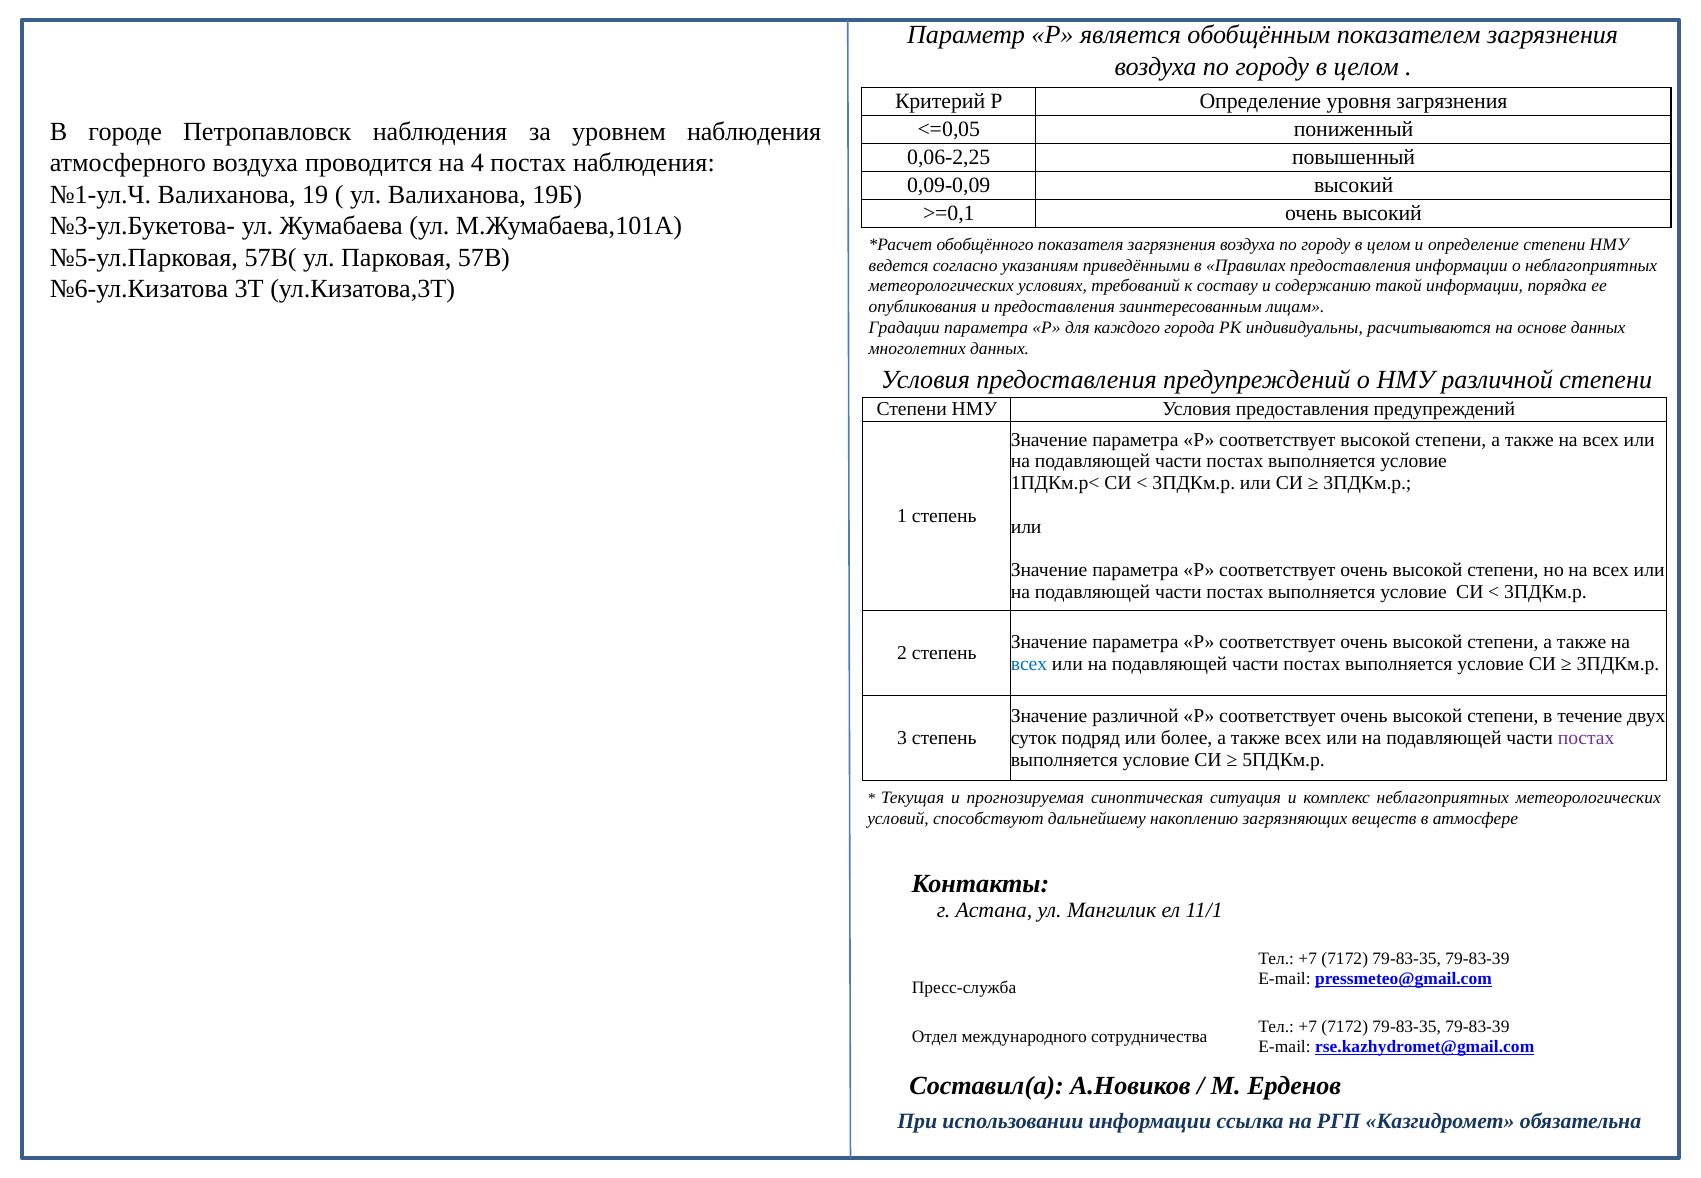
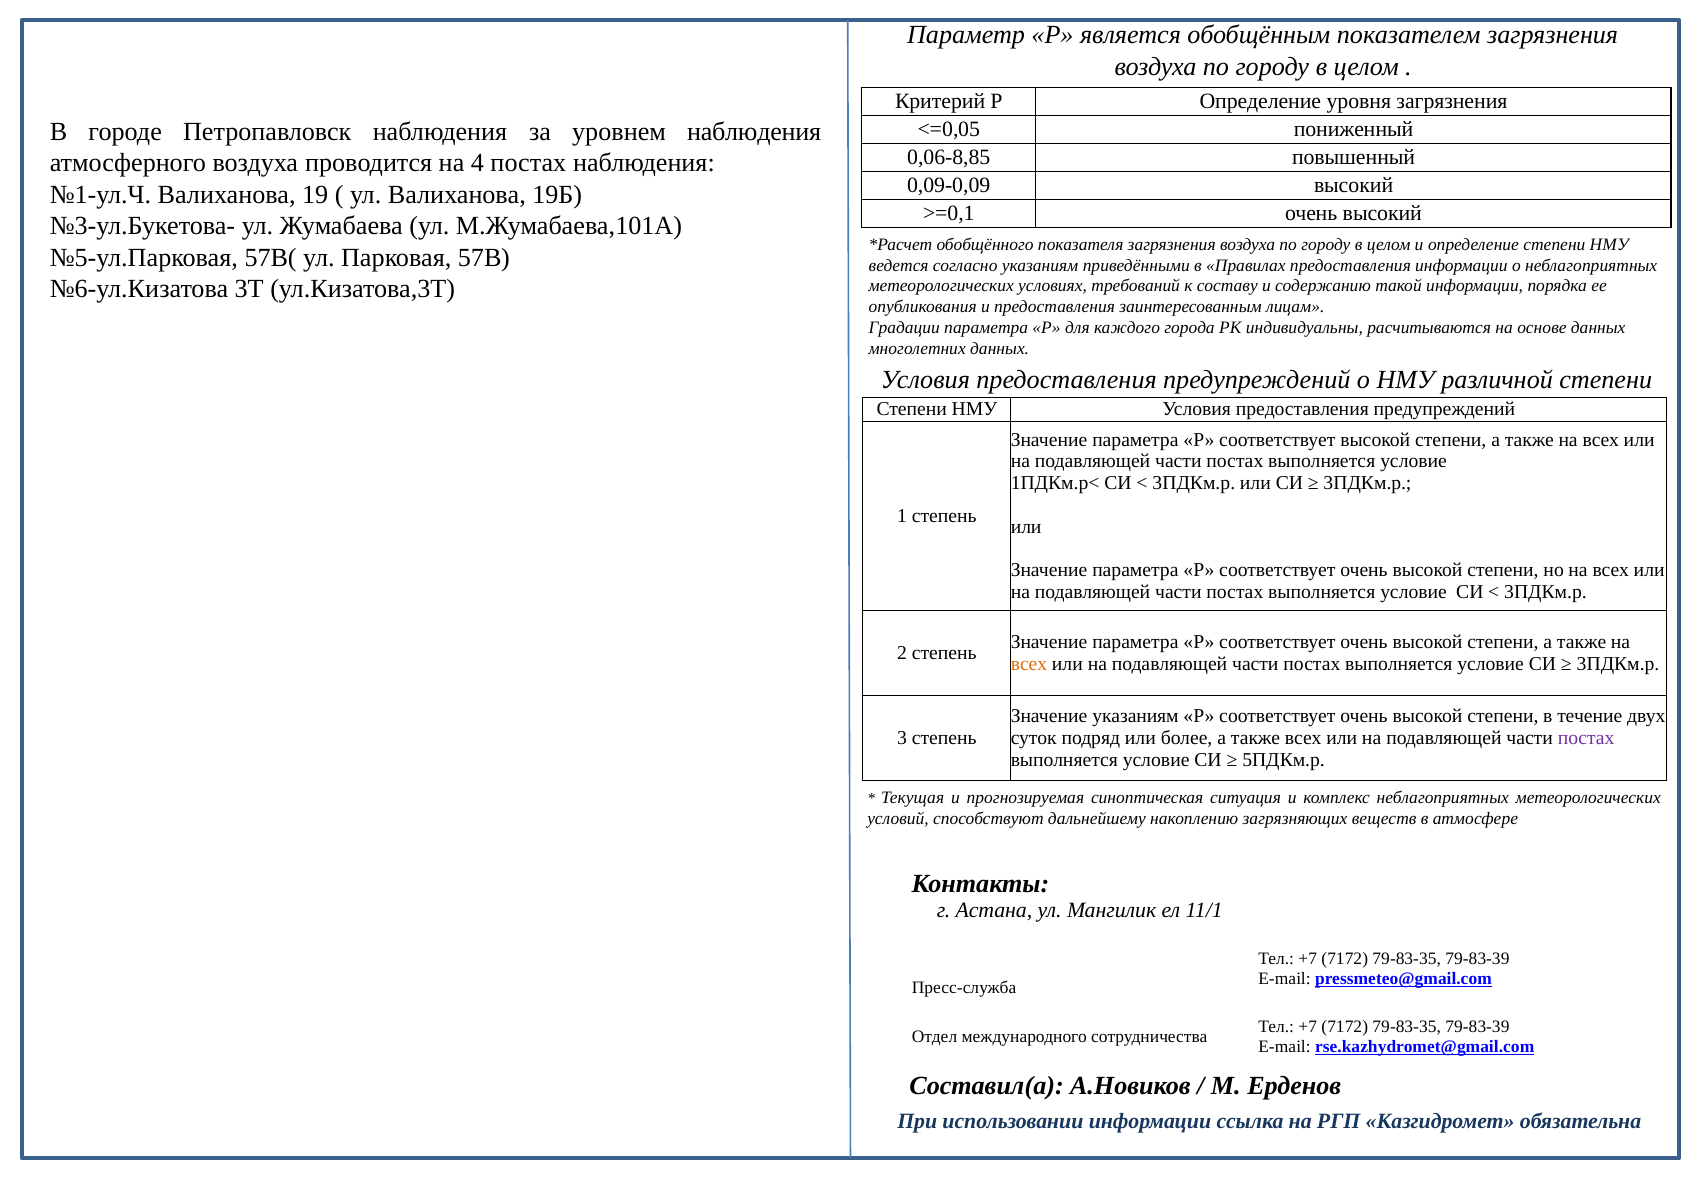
0,06-2,25: 0,06-2,25 -> 0,06-8,85
всех at (1029, 664) colour: blue -> orange
Значение различной: различной -> указаниям
